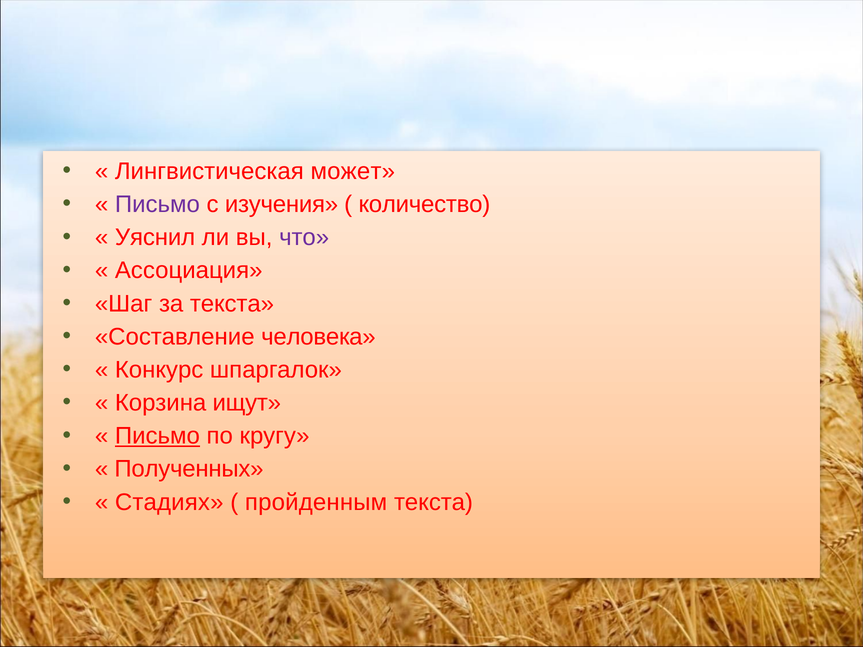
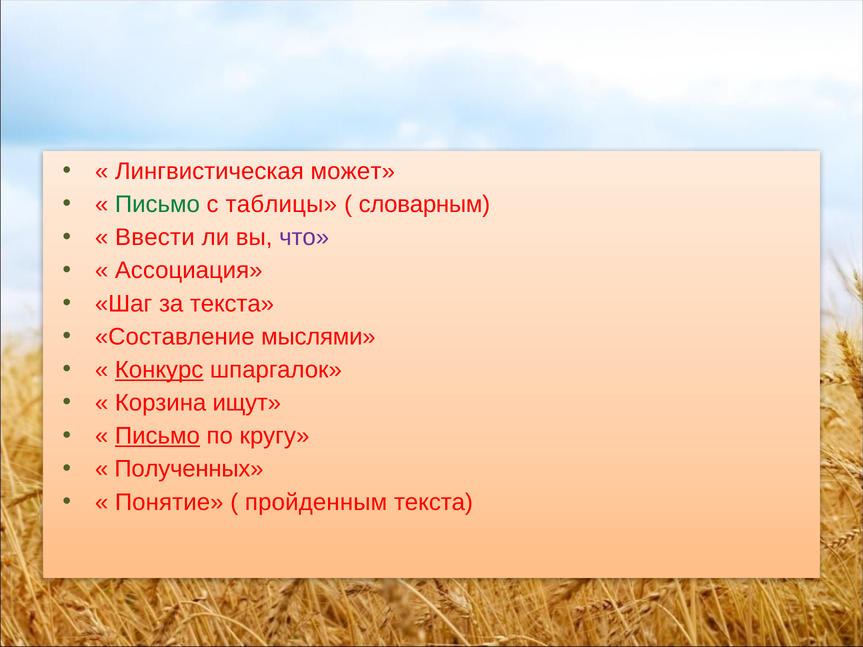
Письмо at (157, 205) colour: purple -> green
изучения: изучения -> таблицы
количество: количество -> словарным
Уяснил: Уяснил -> Ввести
человека: человека -> мыслями
Конкурс underline: none -> present
Стадиях: Стадиях -> Понятие
